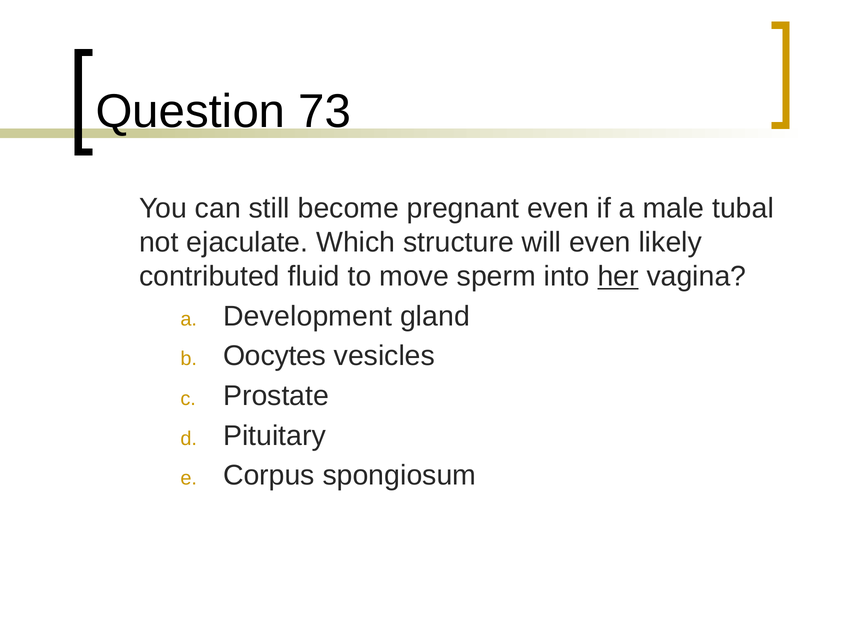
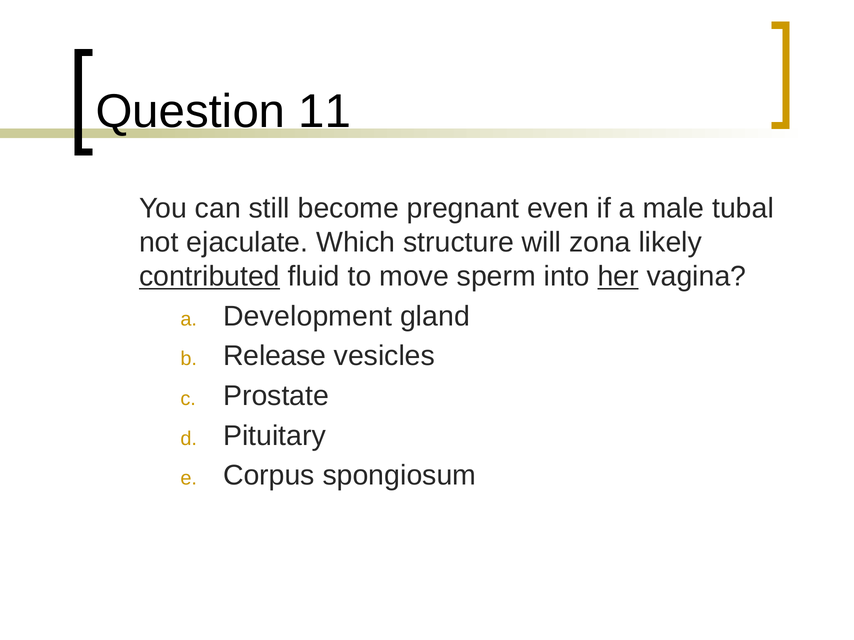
73: 73 -> 11
will even: even -> zona
contributed underline: none -> present
Oocytes: Oocytes -> Release
